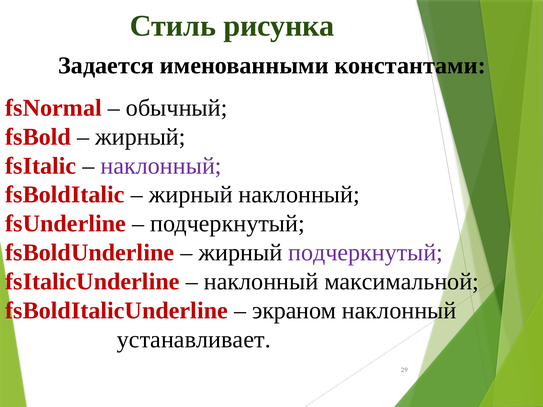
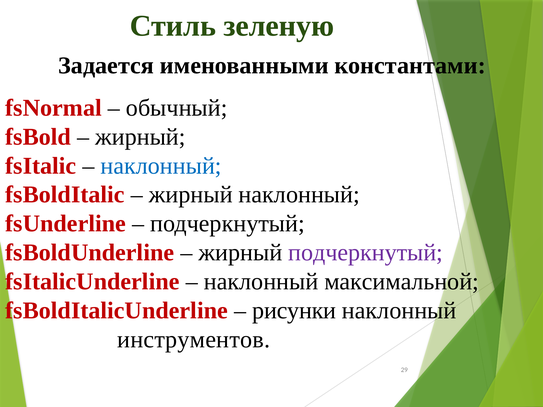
рисунка: рисунка -> зеленую
наклонный at (161, 166) colour: purple -> blue
экраном: экраном -> рисунки
устанавливает: устанавливает -> инструментов
